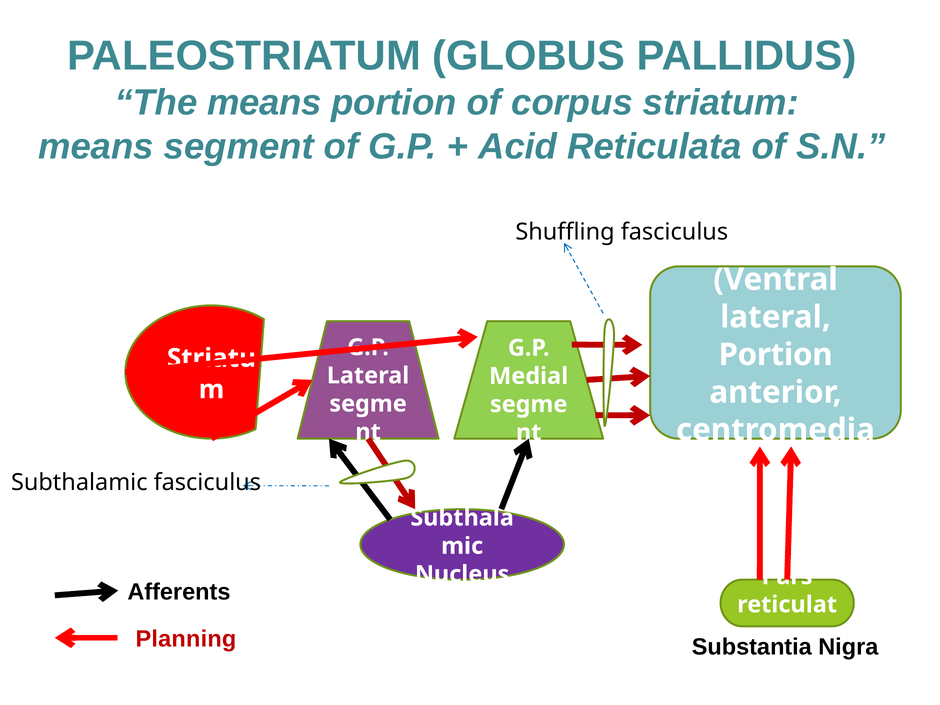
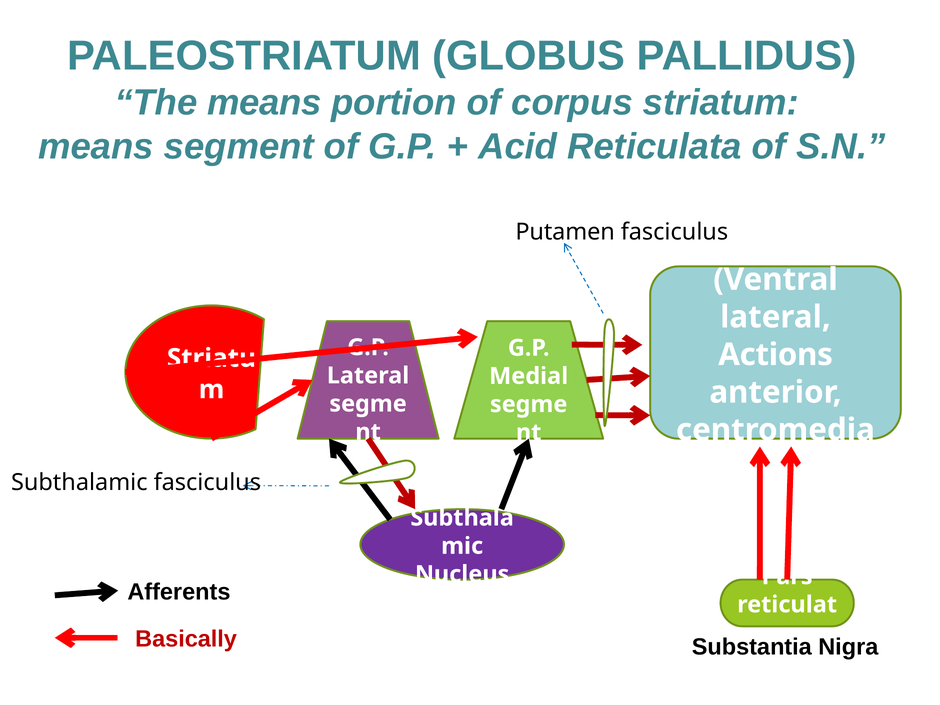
Shuffling: Shuffling -> Putamen
Portion at (776, 355): Portion -> Actions
Planning: Planning -> Basically
